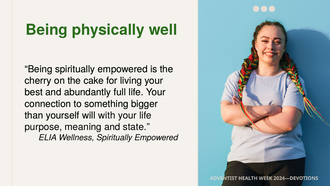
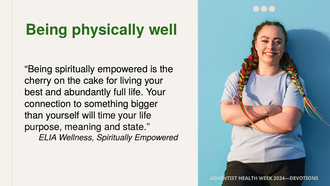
with: with -> time
